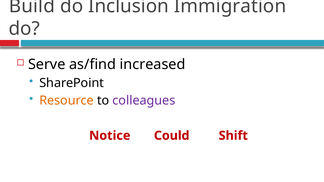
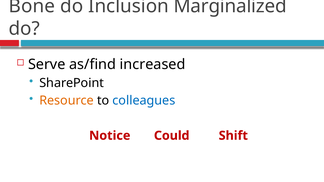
Build: Build -> Bone
Immigration: Immigration -> Marginalized
colleagues colour: purple -> blue
